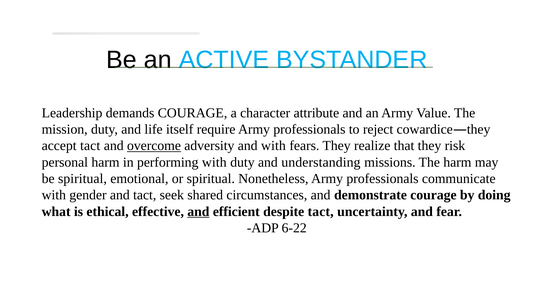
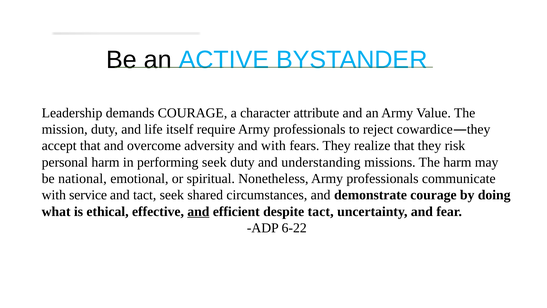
accept tact: tact -> that
overcome underline: present -> none
performing with: with -> seek
be spiritual: spiritual -> national
gender: gender -> service
